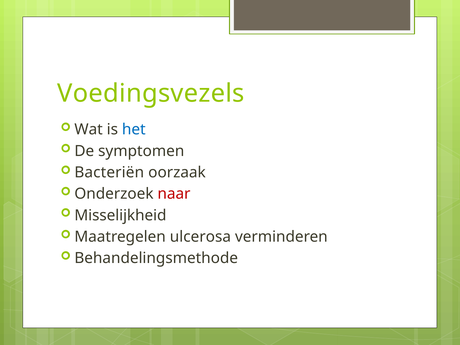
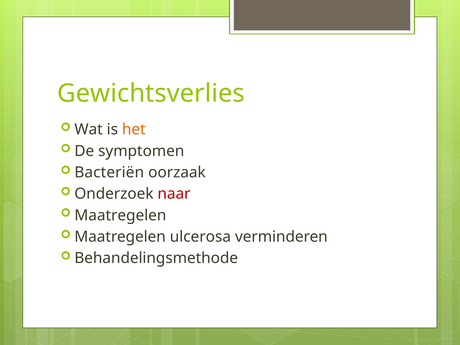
Voedingsvezels: Voedingsvezels -> Gewichtsverlies
het colour: blue -> orange
Misselijkheid at (120, 215): Misselijkheid -> Maatregelen
